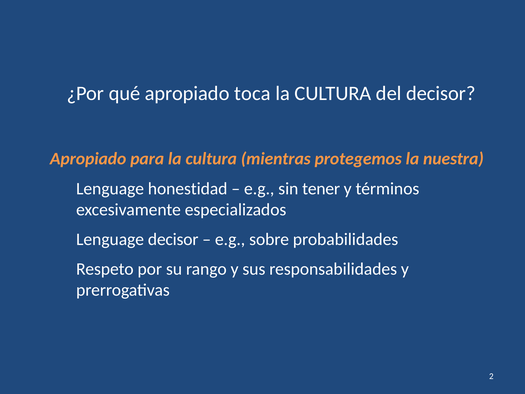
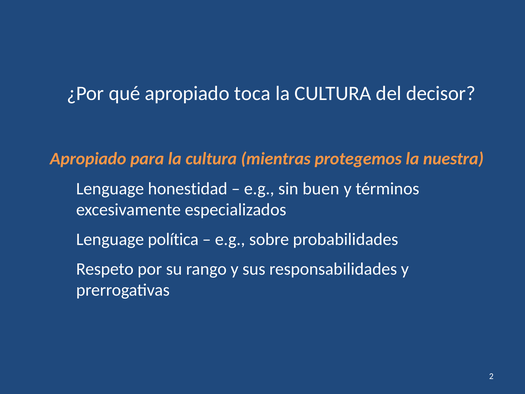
tener: tener -> buen
Lenguage decisor: decisor -> política
